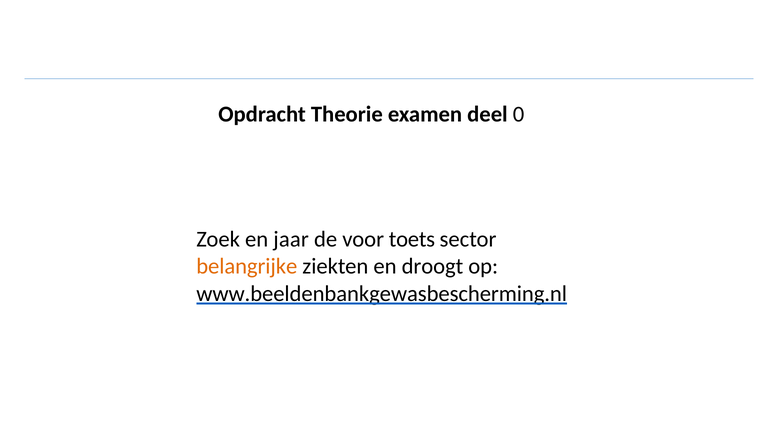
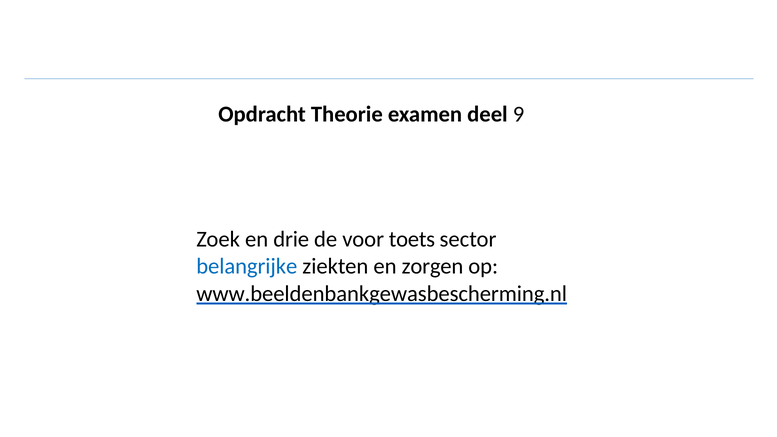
0: 0 -> 9
jaar: jaar -> drie
belangrijke colour: orange -> blue
droogt: droogt -> zorgen
